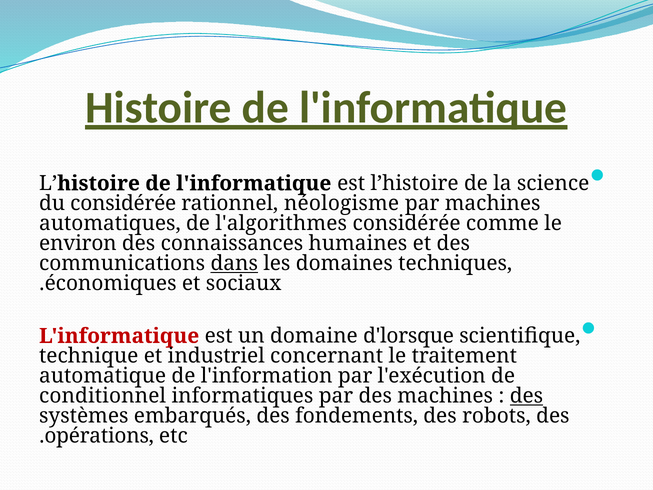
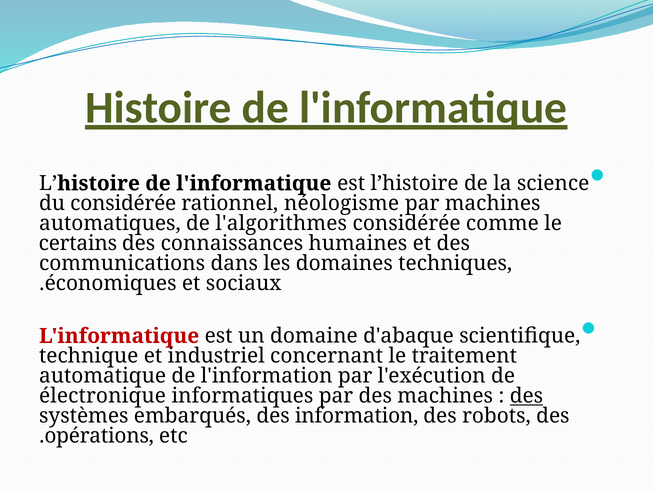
environ: environ -> certains
dans underline: present -> none
d'lorsque: d'lorsque -> d'abaque
conditionnel: conditionnel -> électronique
fondements: fondements -> information
